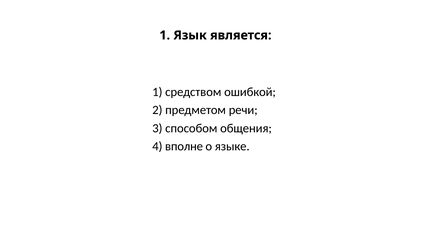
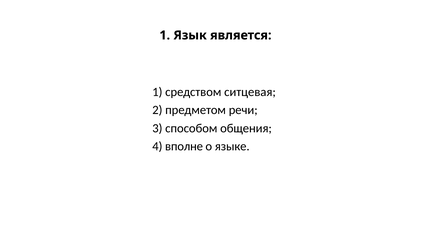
ошибкой: ошибкой -> ситцевая
